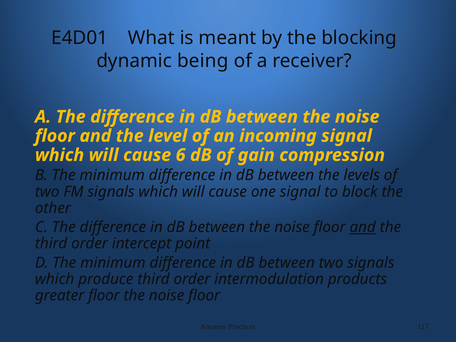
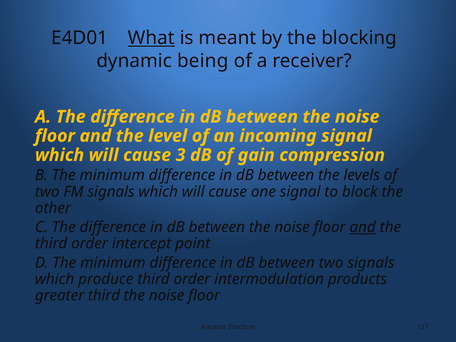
What underline: none -> present
6: 6 -> 3
greater floor: floor -> third
